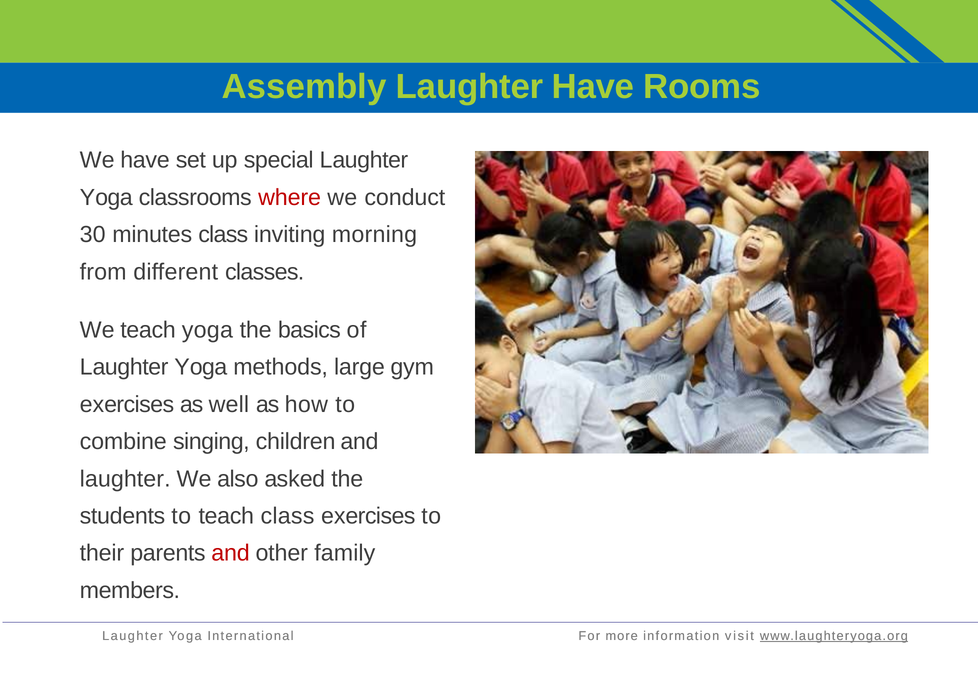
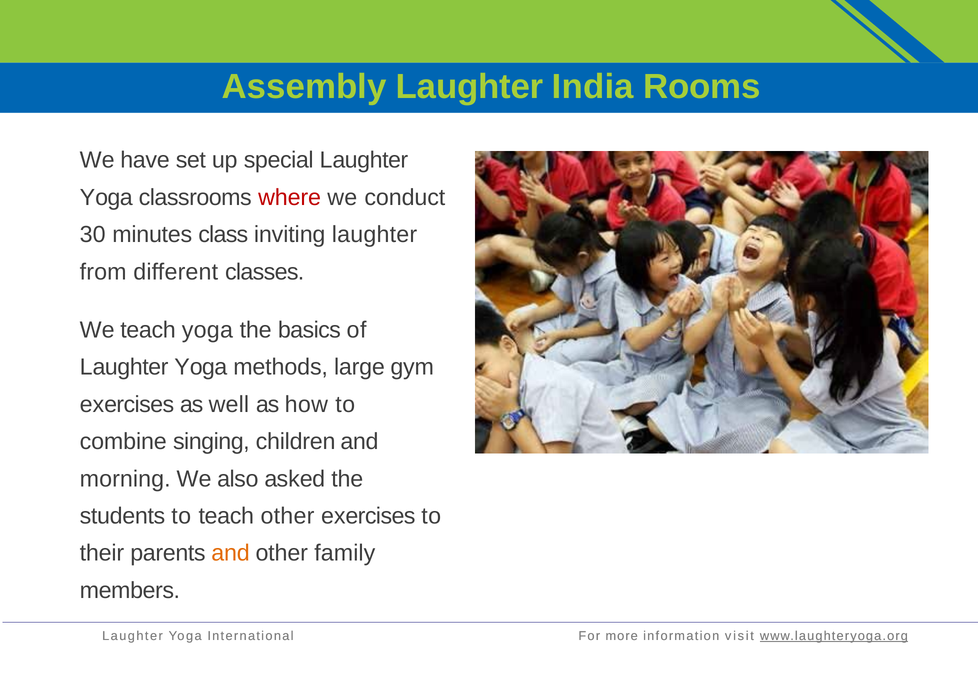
Laughter Have: Have -> India
inviting morning: morning -> laughter
laughter at (125, 479): laughter -> morning
teach class: class -> other
and at (231, 553) colour: red -> orange
